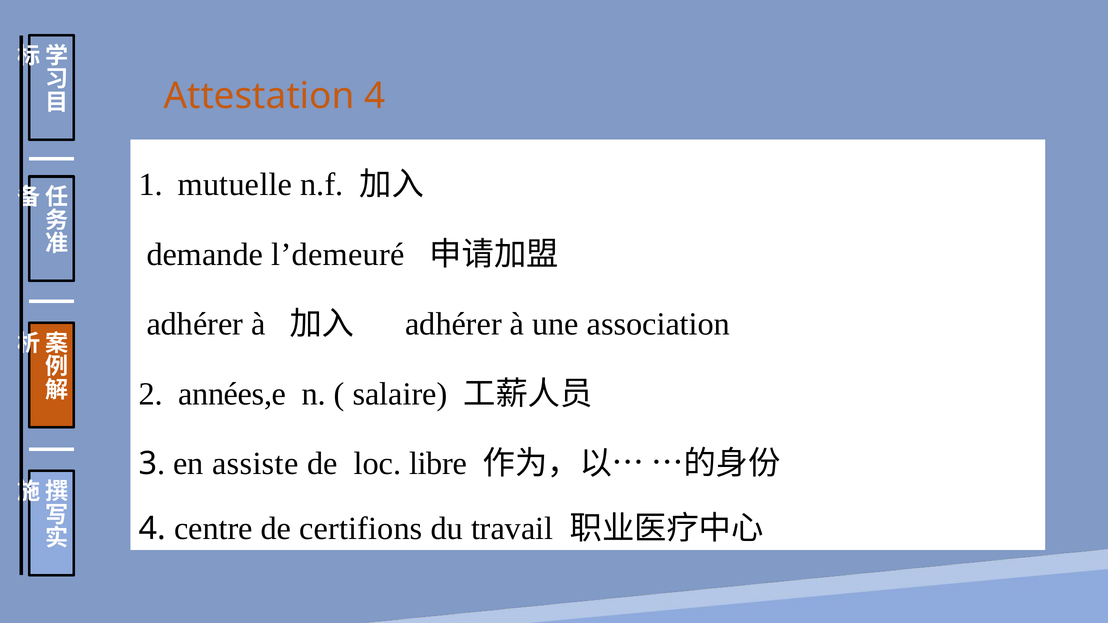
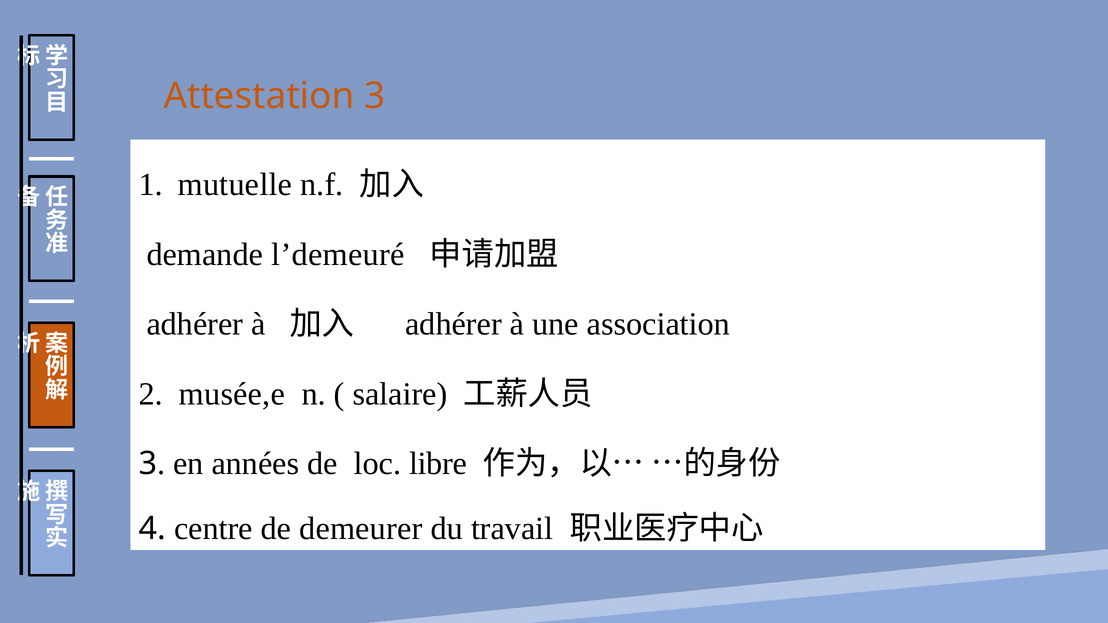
Attestation 4: 4 -> 3
années,e: années,e -> musée,e
assiste: assiste -> années
certifions: certifions -> demeurer
